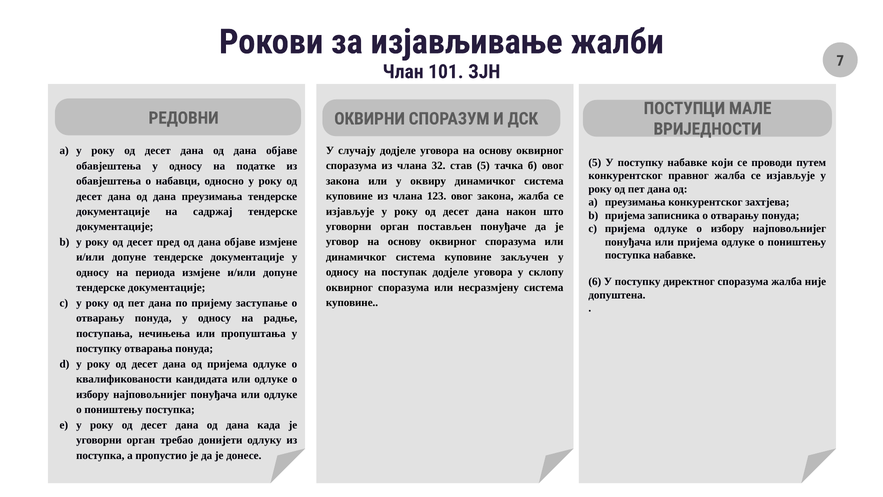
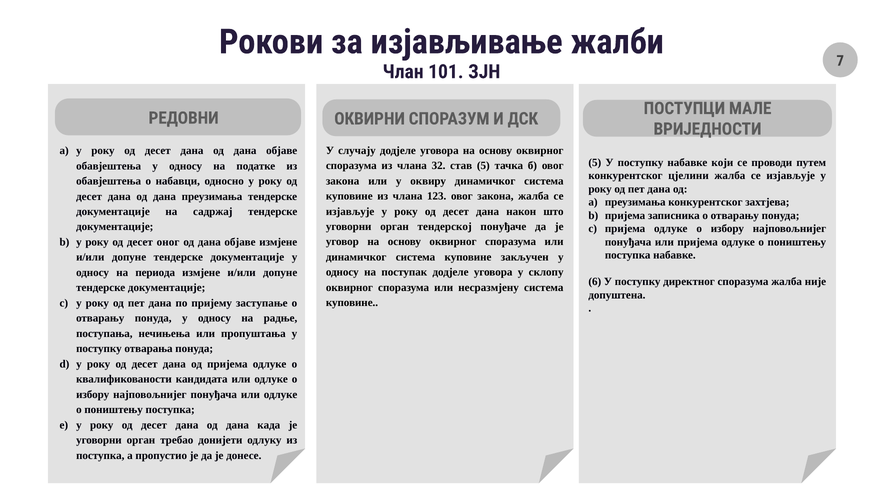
правног: правног -> цјелини
постављен: постављен -> тендерској
пред: пред -> оног
